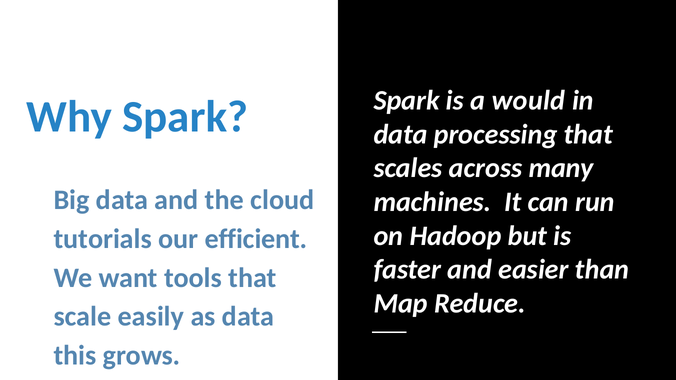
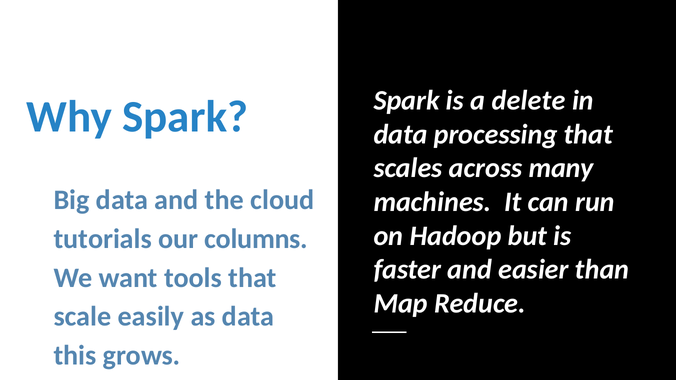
would: would -> delete
efficient: efficient -> columns
